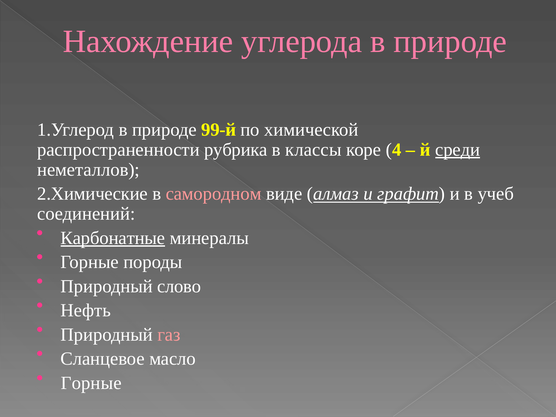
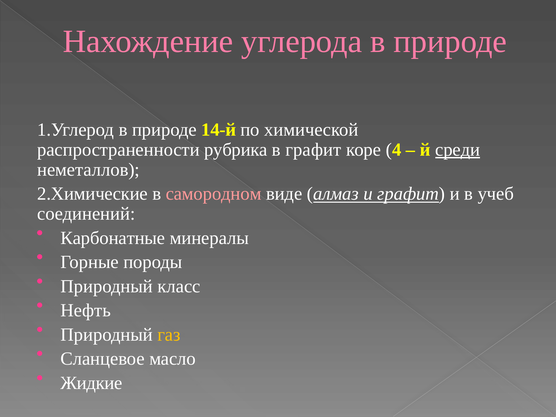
99-й: 99-й -> 14-й
в классы: классы -> графит
Карбонатные underline: present -> none
слово: слово -> класс
газ colour: pink -> yellow
Горные at (91, 383): Горные -> Жидкие
